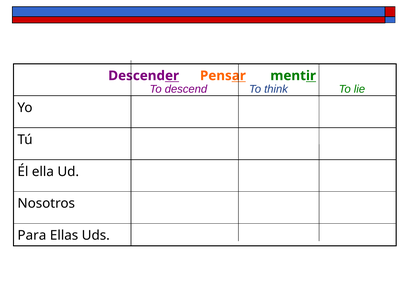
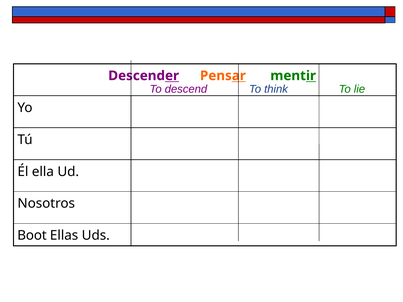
Para: Para -> Boot
